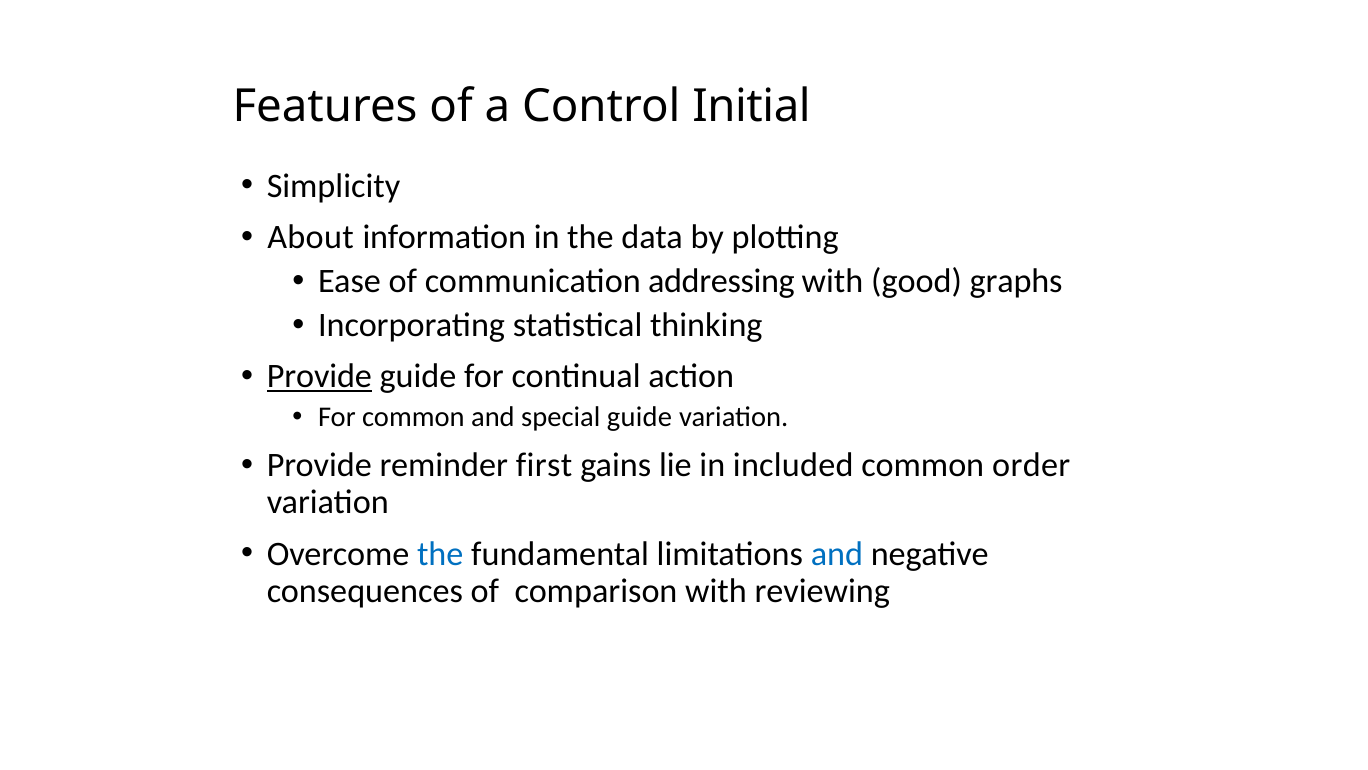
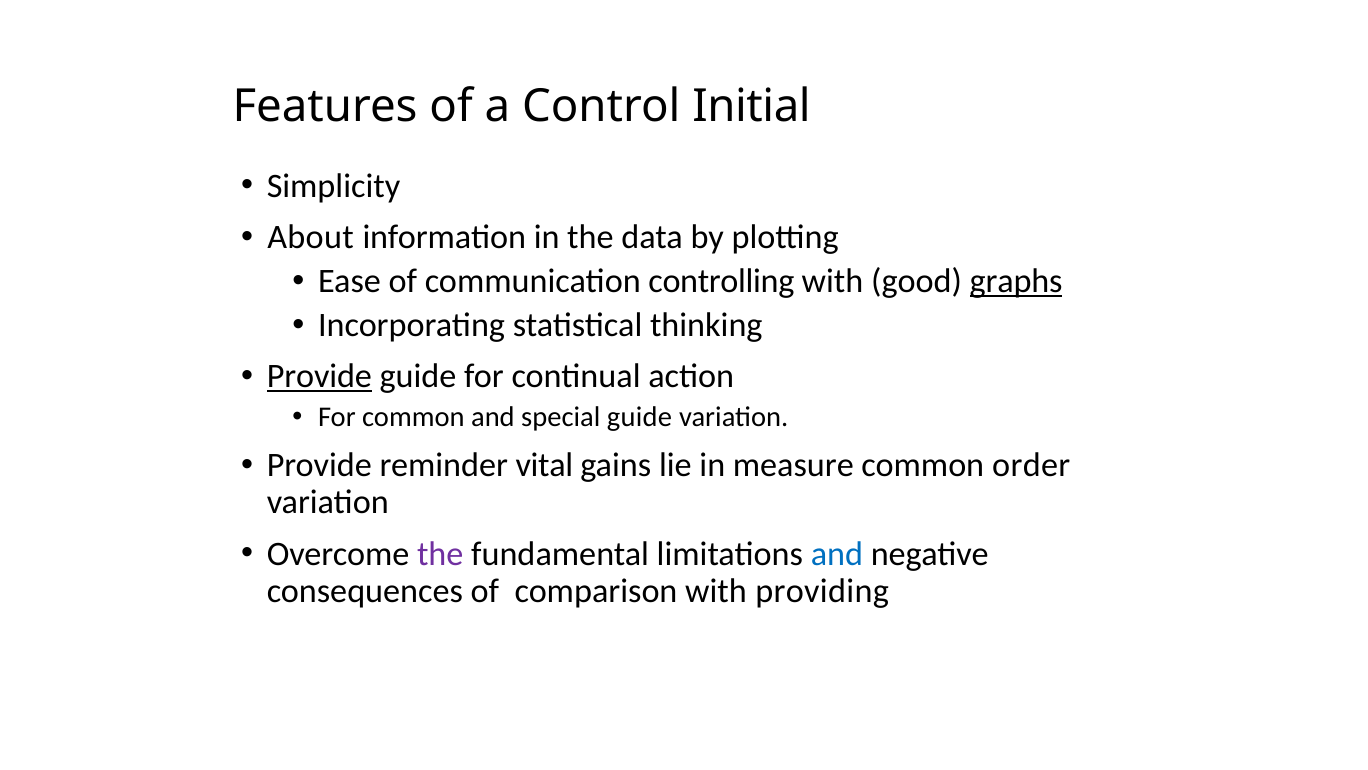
addressing: addressing -> controlling
graphs underline: none -> present
first: first -> vital
included: included -> measure
the at (440, 553) colour: blue -> purple
reviewing: reviewing -> providing
